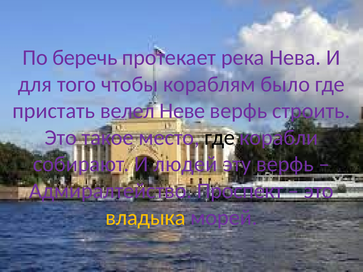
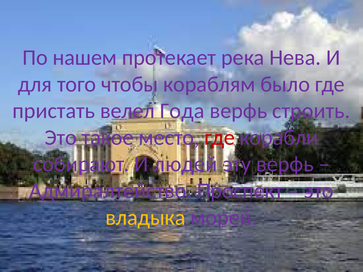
беречь: беречь -> нашем
Неве: Неве -> Года
где at (220, 138) colour: black -> red
